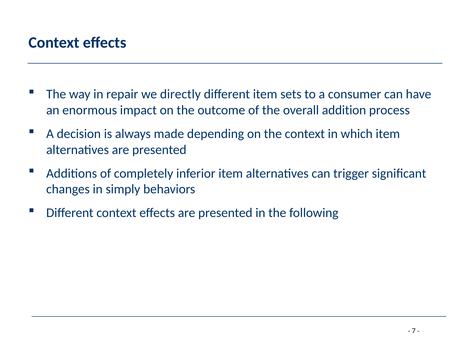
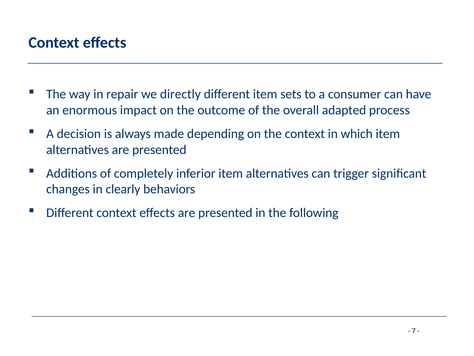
addition: addition -> adapted
simply: simply -> clearly
